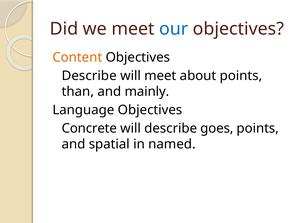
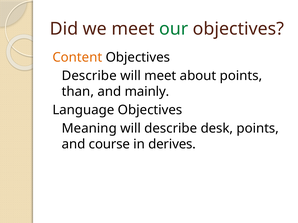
our colour: blue -> green
Concrete: Concrete -> Meaning
goes: goes -> desk
spatial: spatial -> course
named: named -> derives
